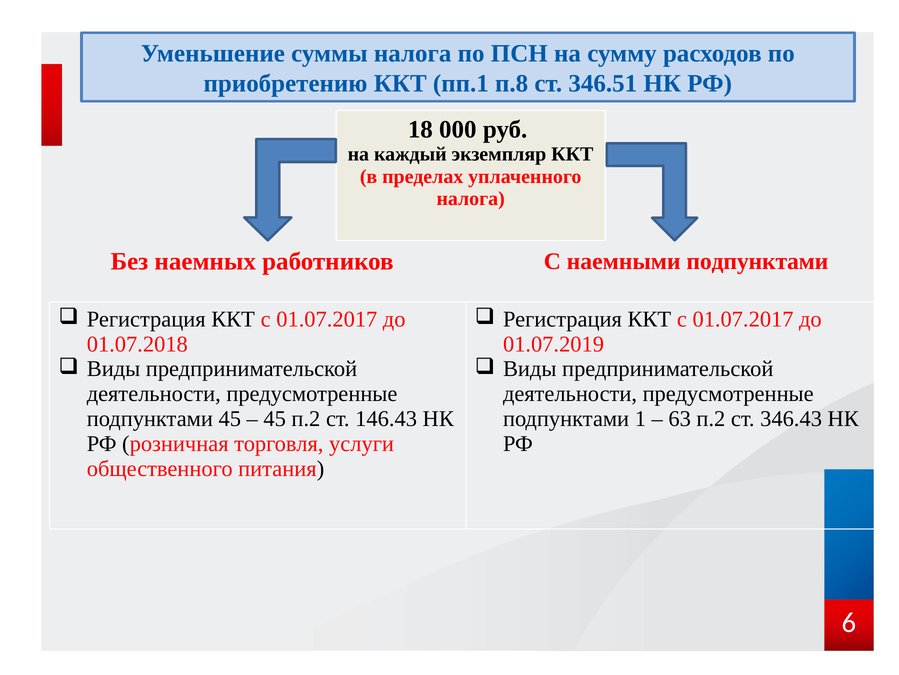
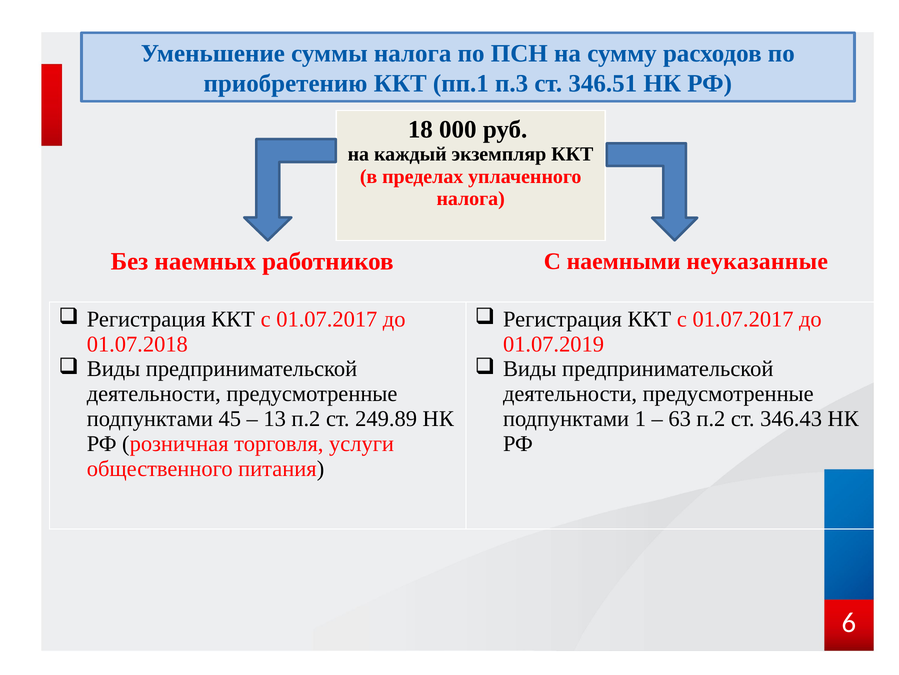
п.8: п.8 -> п.3
наемными подпунктами: подпунктами -> неуказанные
45 at (275, 418): 45 -> 13
146.43: 146.43 -> 249.89
